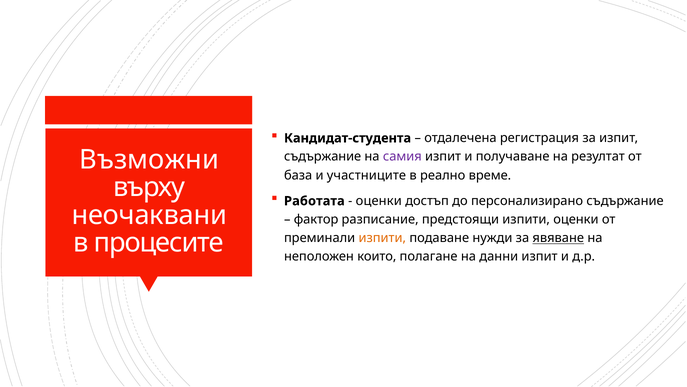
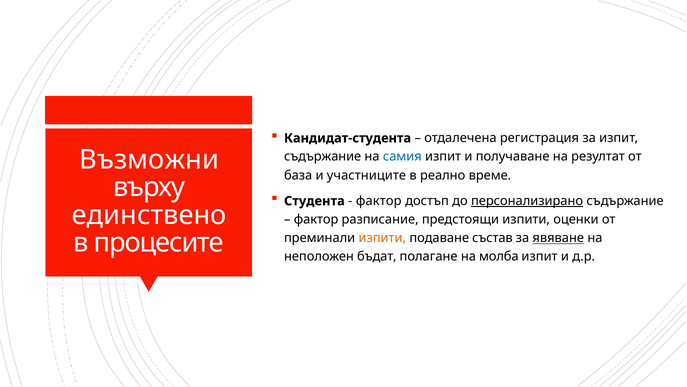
самия colour: purple -> blue
Работата: Работата -> Студента
оценки at (379, 201): оценки -> фактор
персонализирано underline: none -> present
неочаквани: неочаквани -> единствено
нужди: нужди -> състав
които: които -> бъдат
данни: данни -> молба
